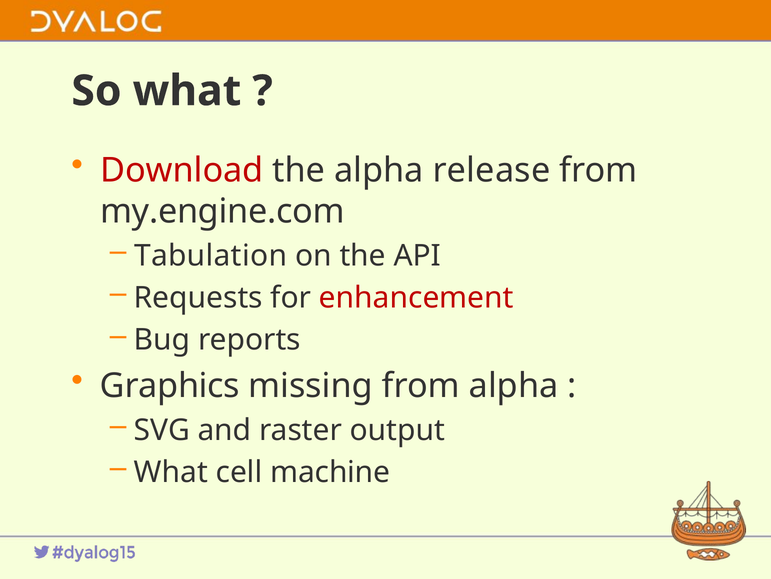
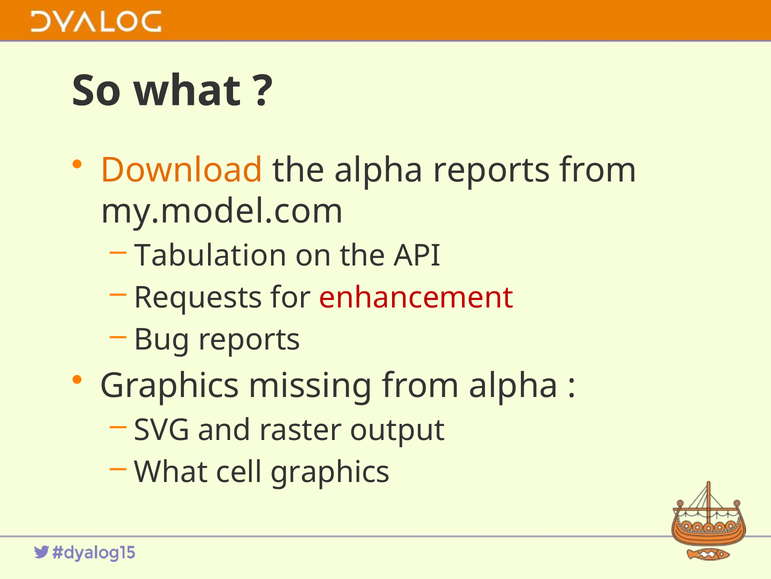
Download colour: red -> orange
alpha release: release -> reports
my.engine.com: my.engine.com -> my.model.com
cell machine: machine -> graphics
